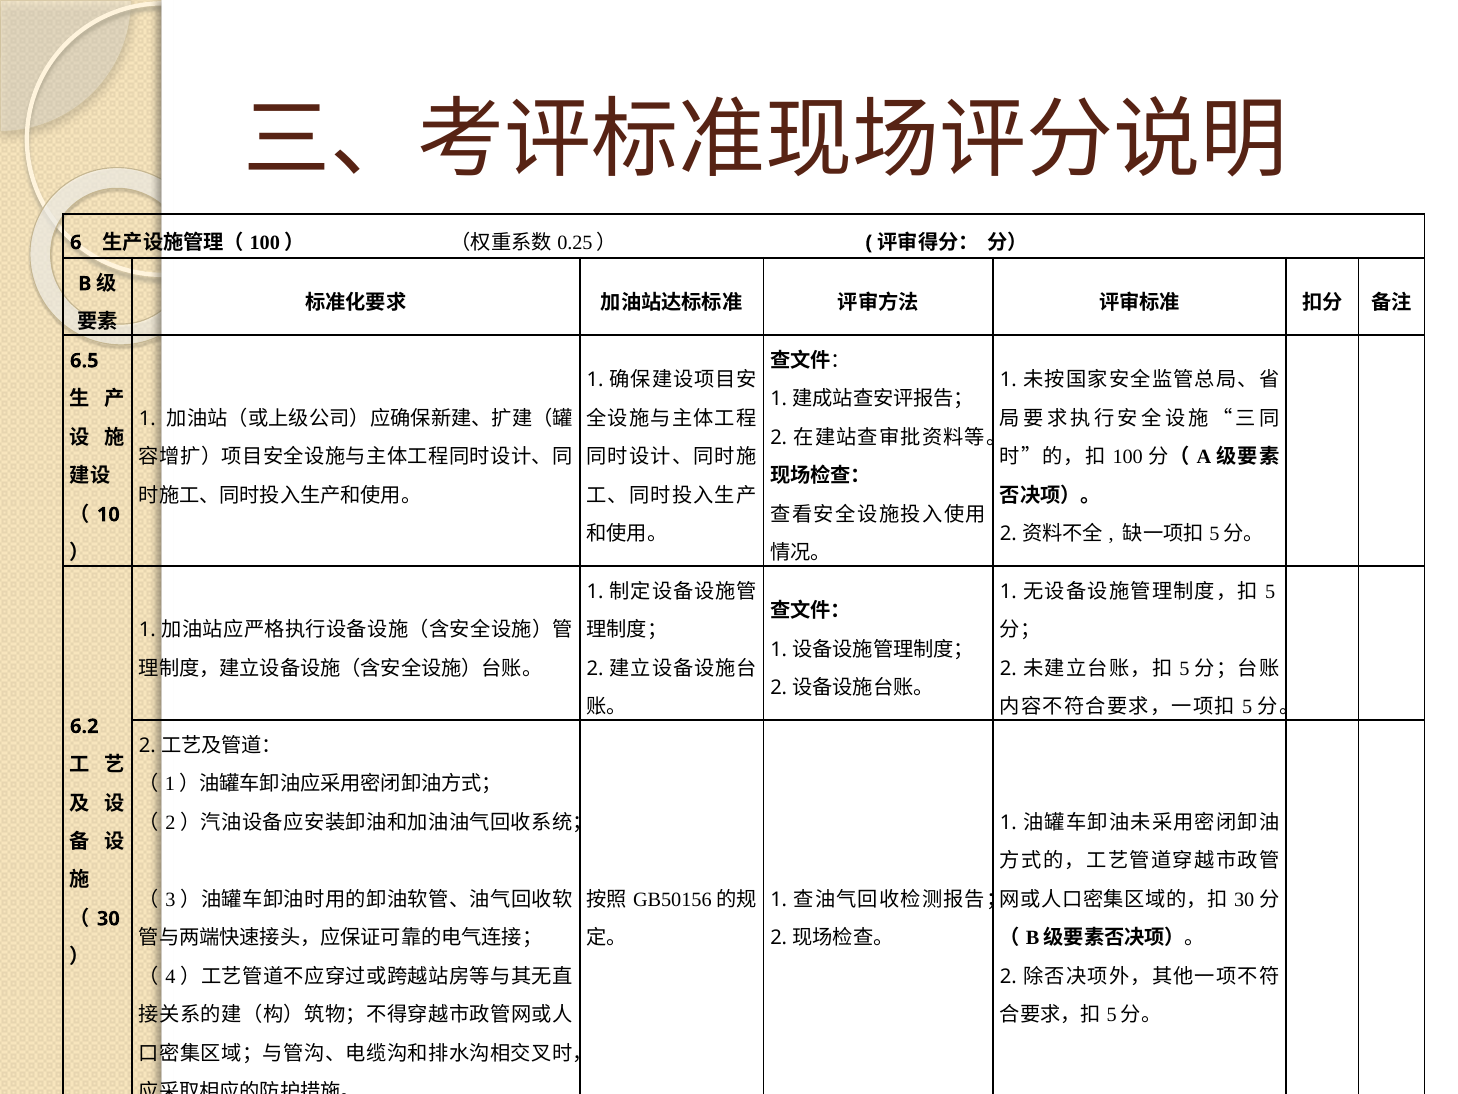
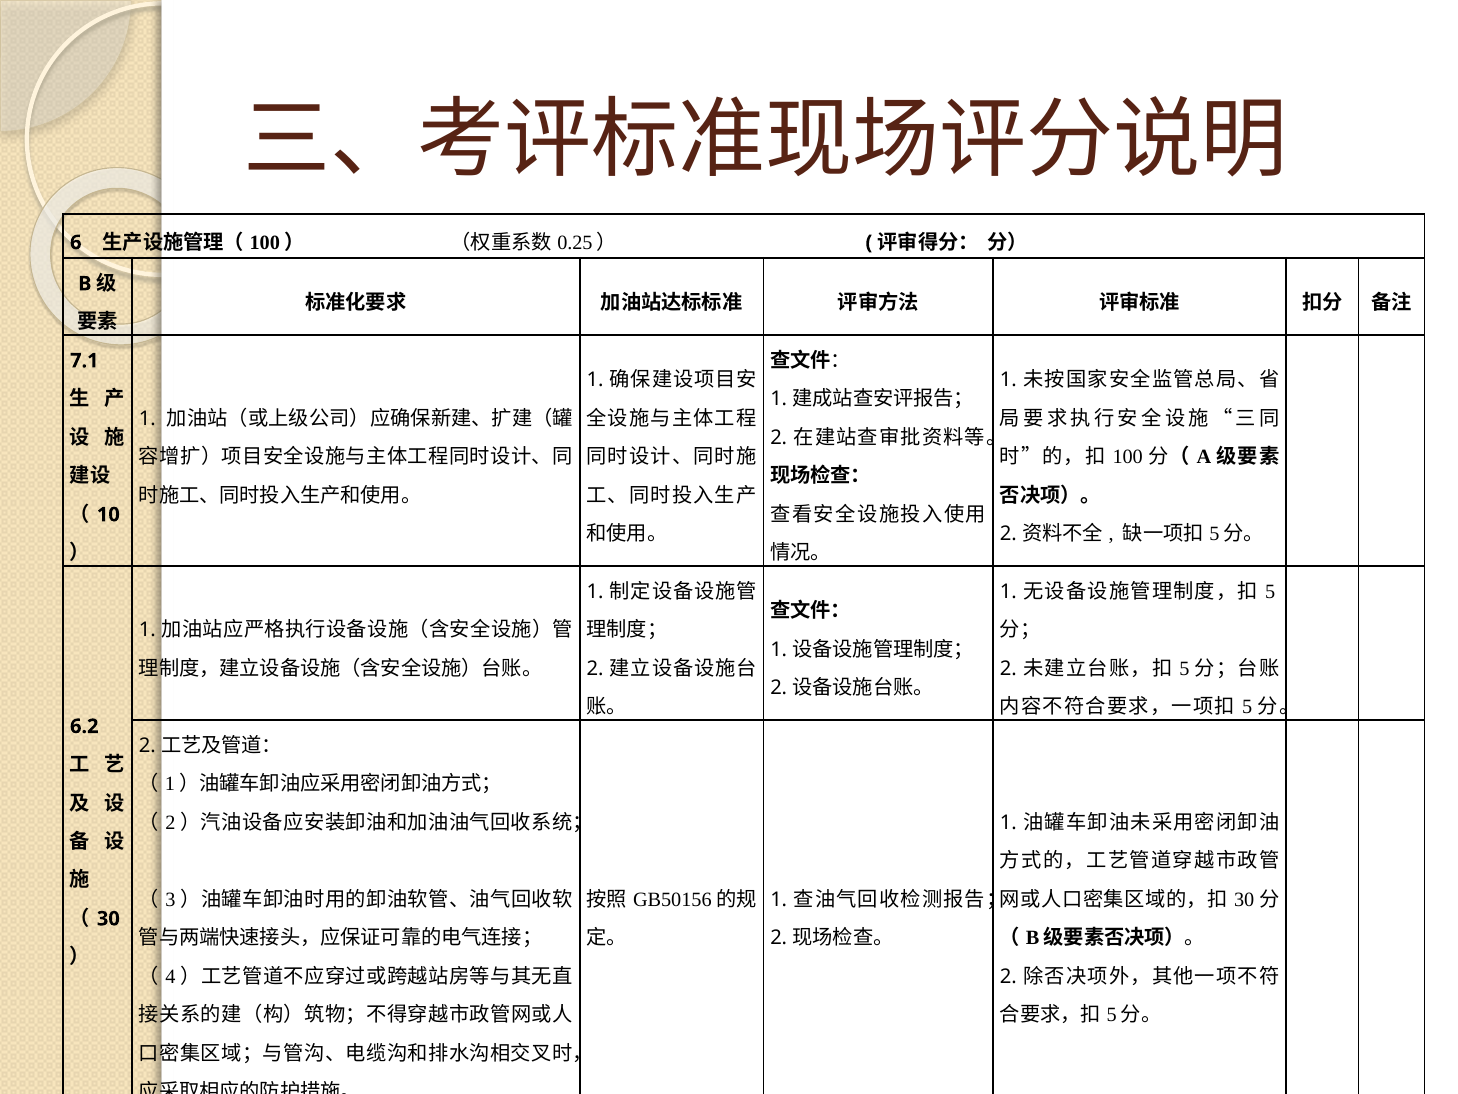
6.5: 6.5 -> 7.1
